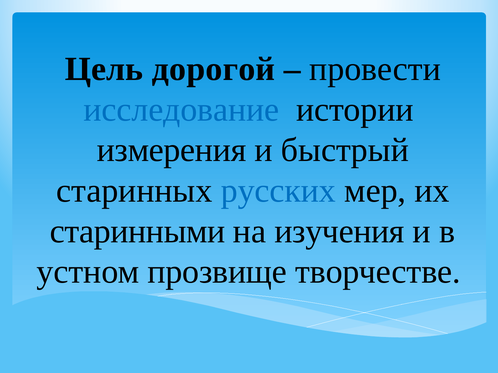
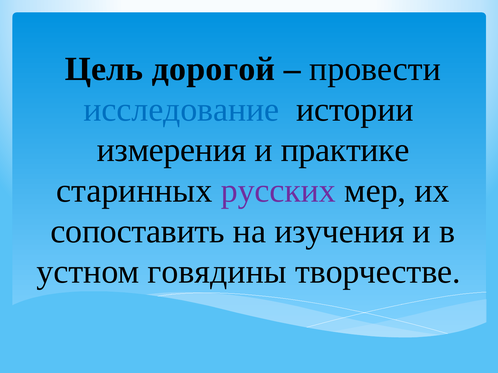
быстрый: быстрый -> практике
русских colour: blue -> purple
старинными: старинными -> сопоставить
прозвище: прозвище -> говядины
